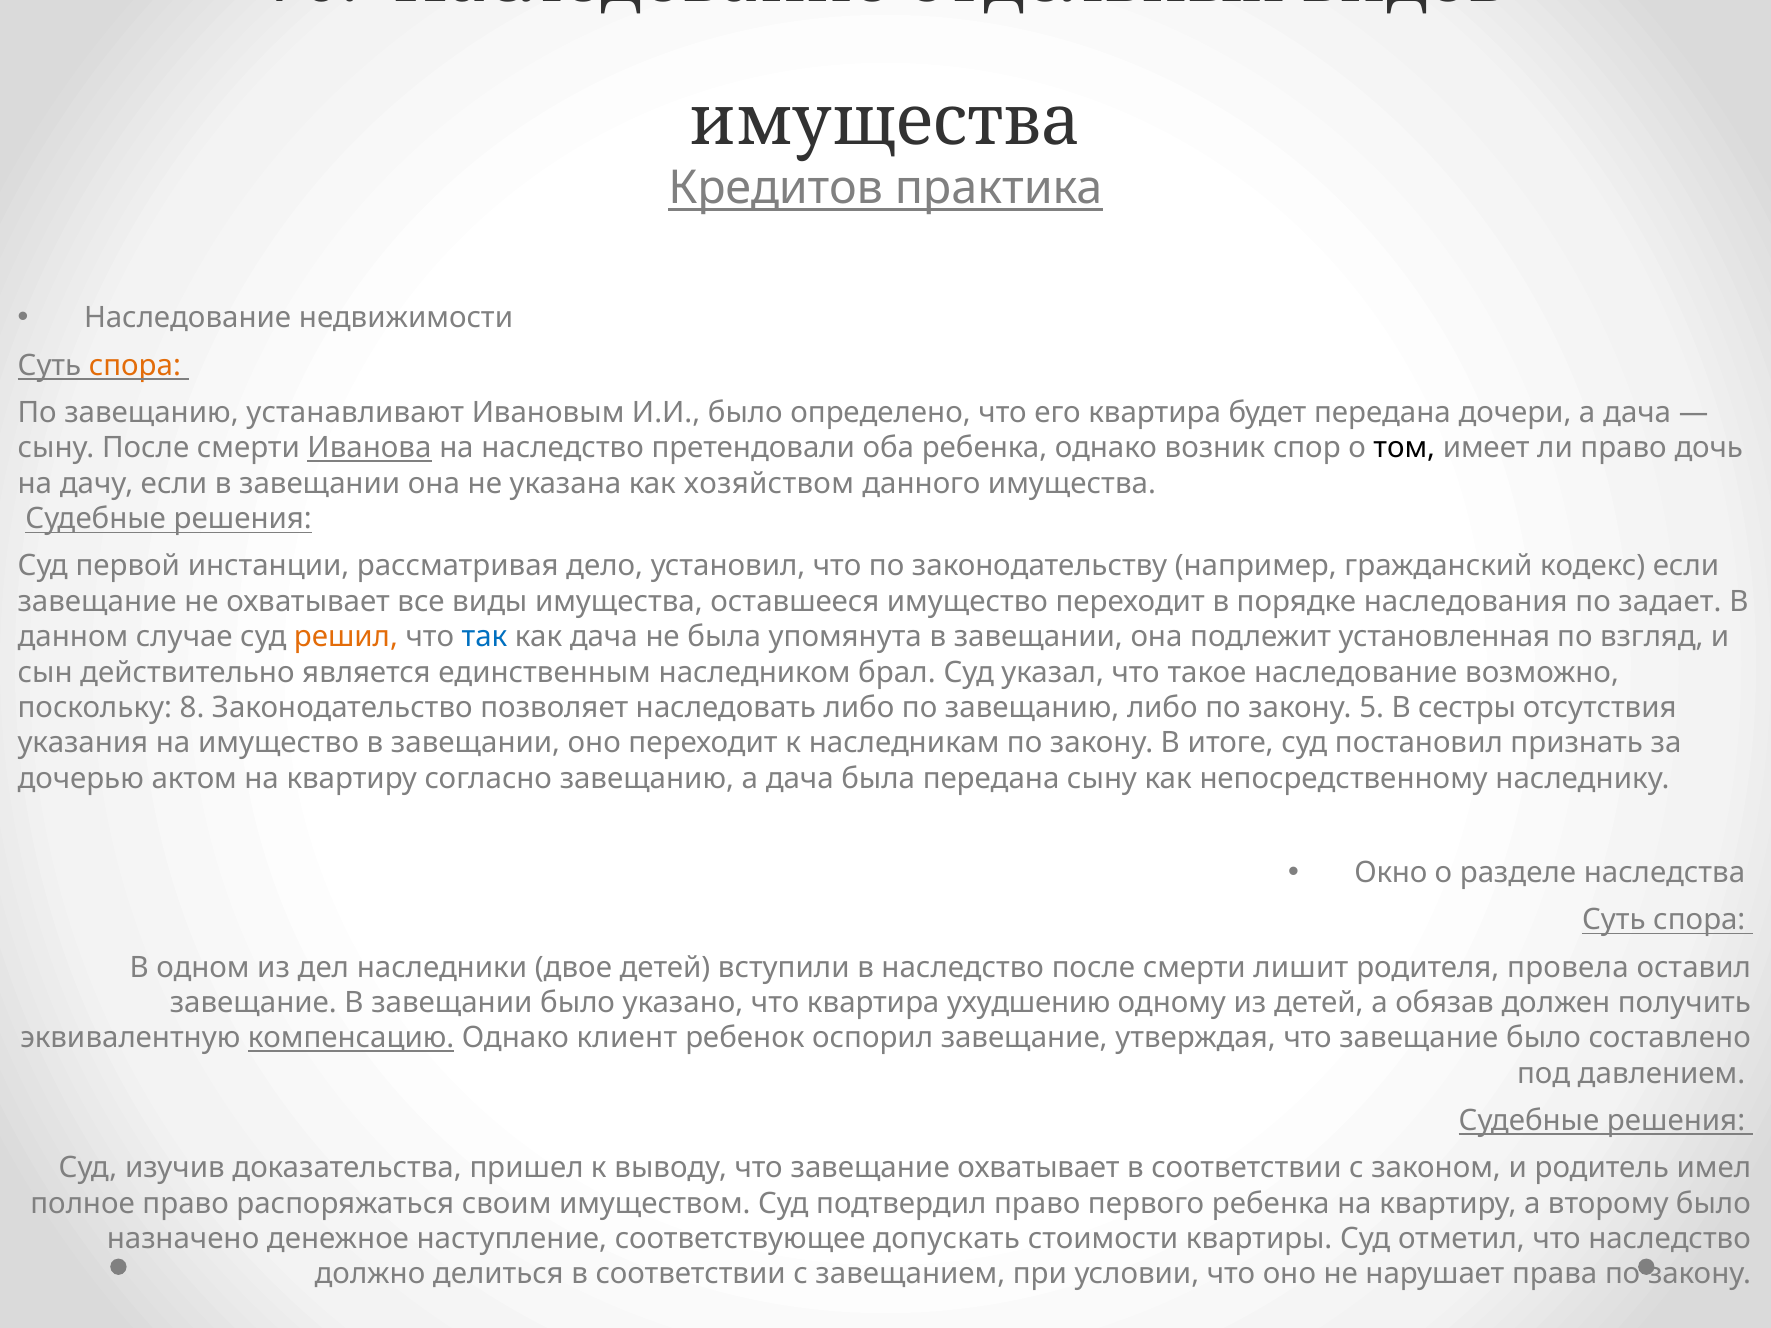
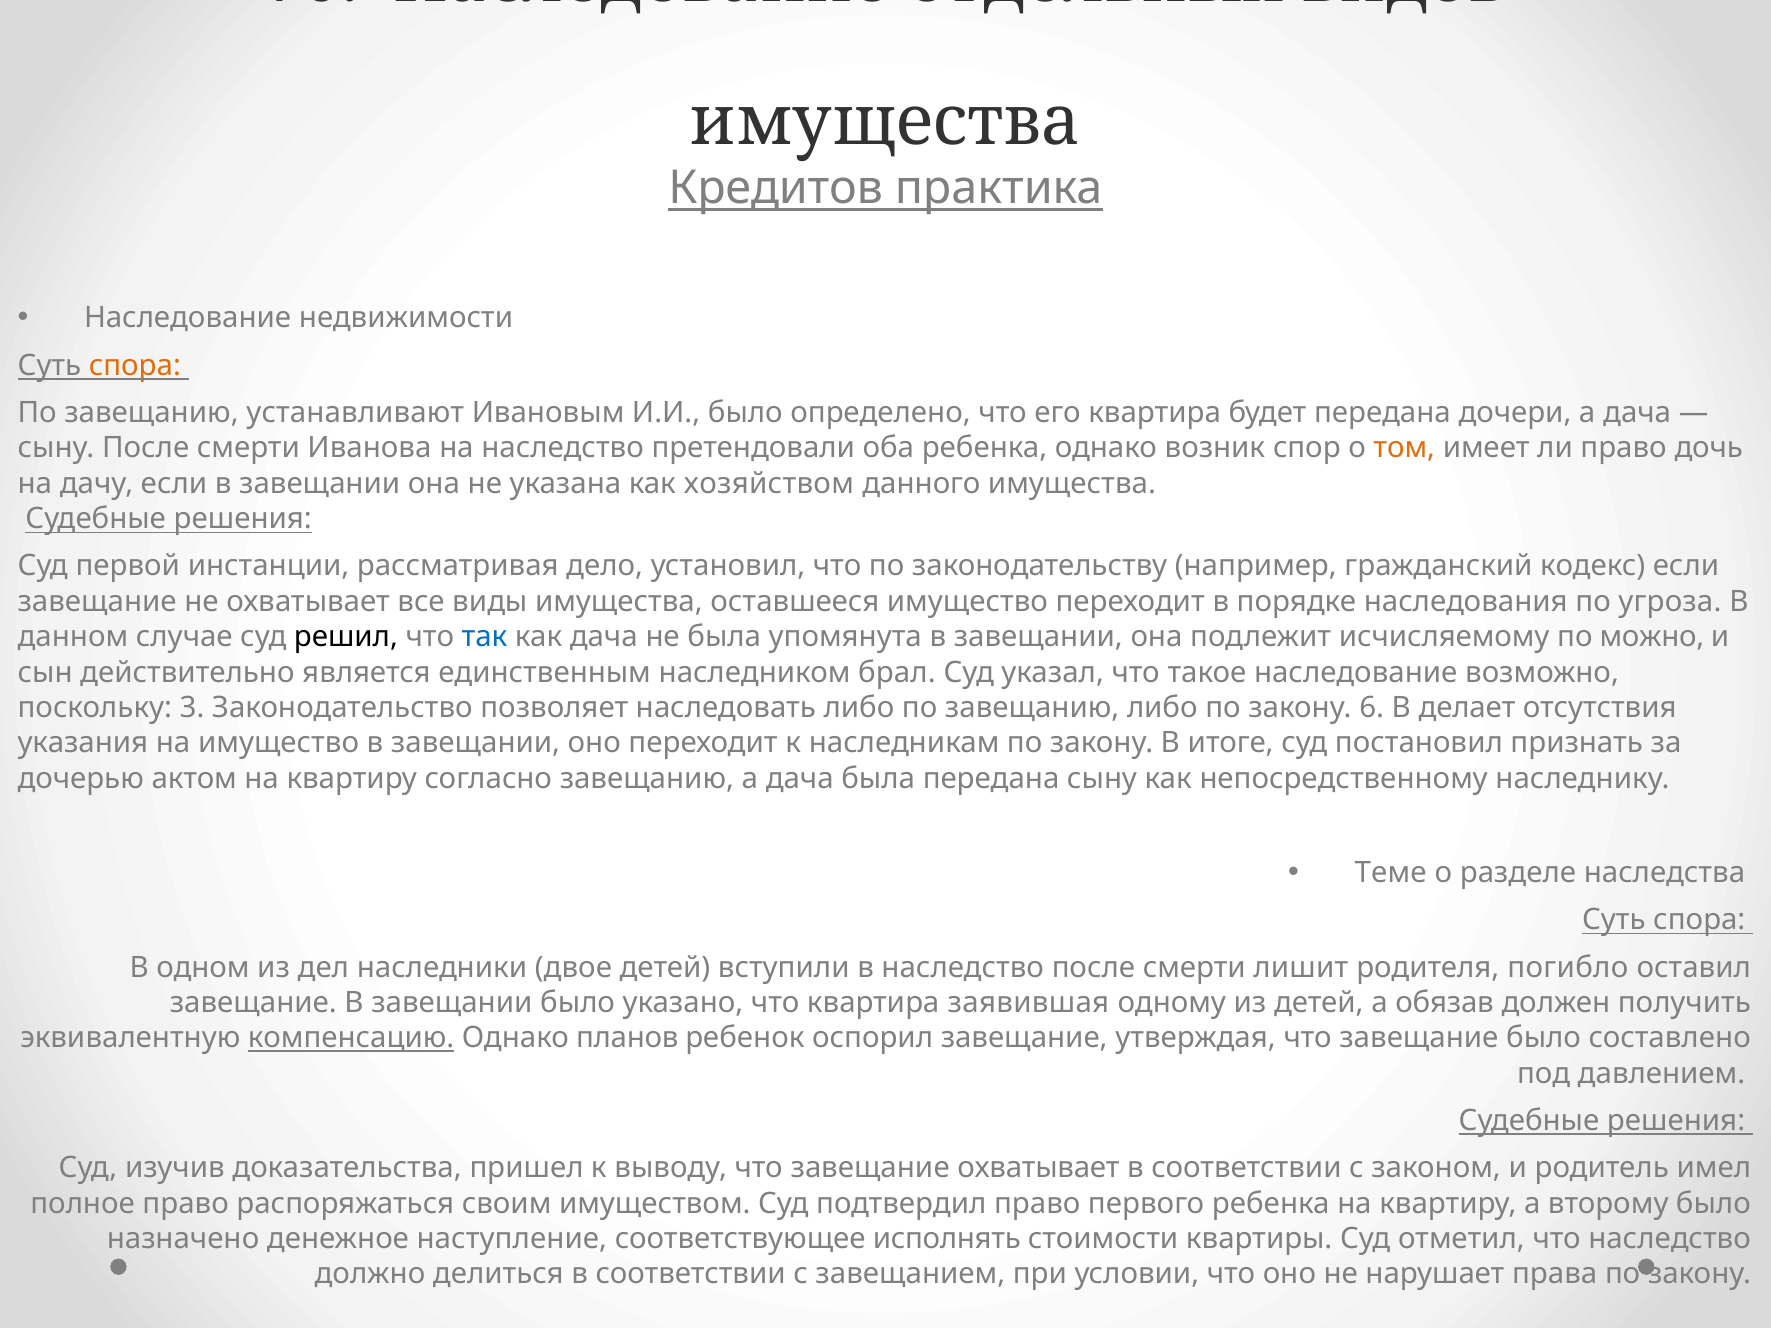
Иванова underline: present -> none
том colour: black -> orange
задает: задает -> угроза
решил colour: orange -> black
установленная: установленная -> исчисляемому
взгляд: взгляд -> можно
8: 8 -> 3
5: 5 -> 6
сестры: сестры -> делает
Окно: Окно -> Теме
провела: провела -> погибло
ухудшению: ухудшению -> заявившая
клиент: клиент -> планов
допускать: допускать -> исполнять
